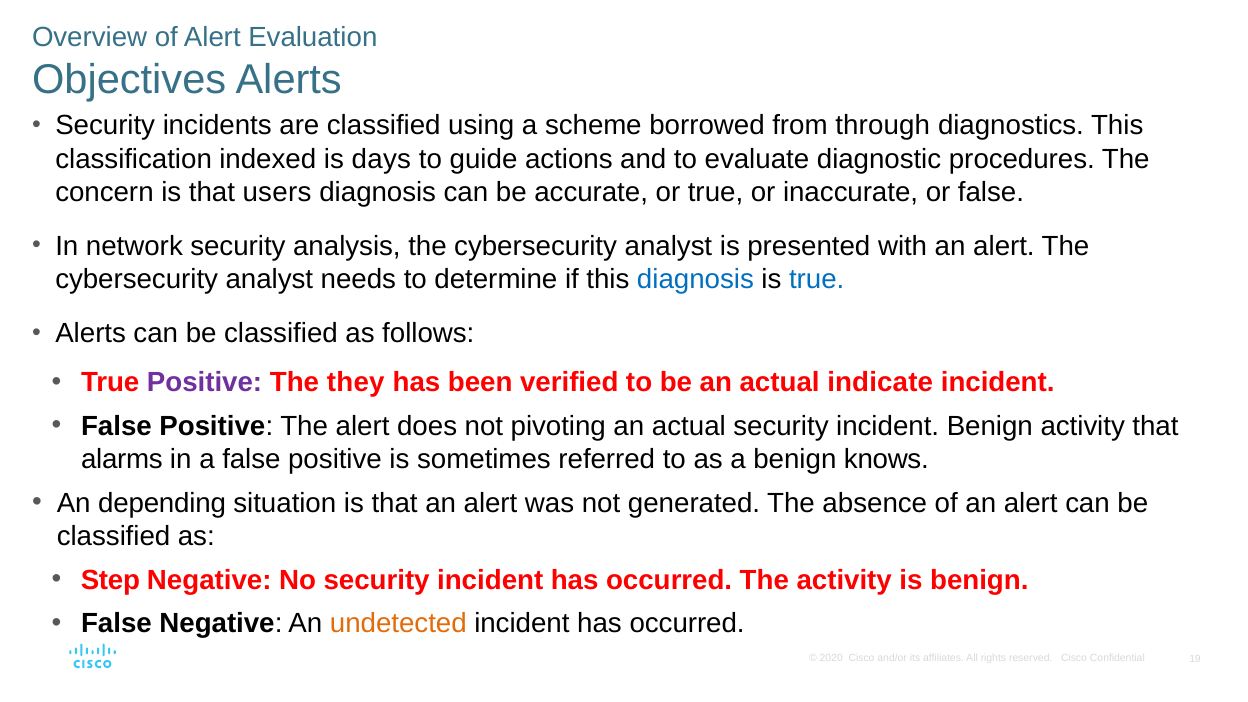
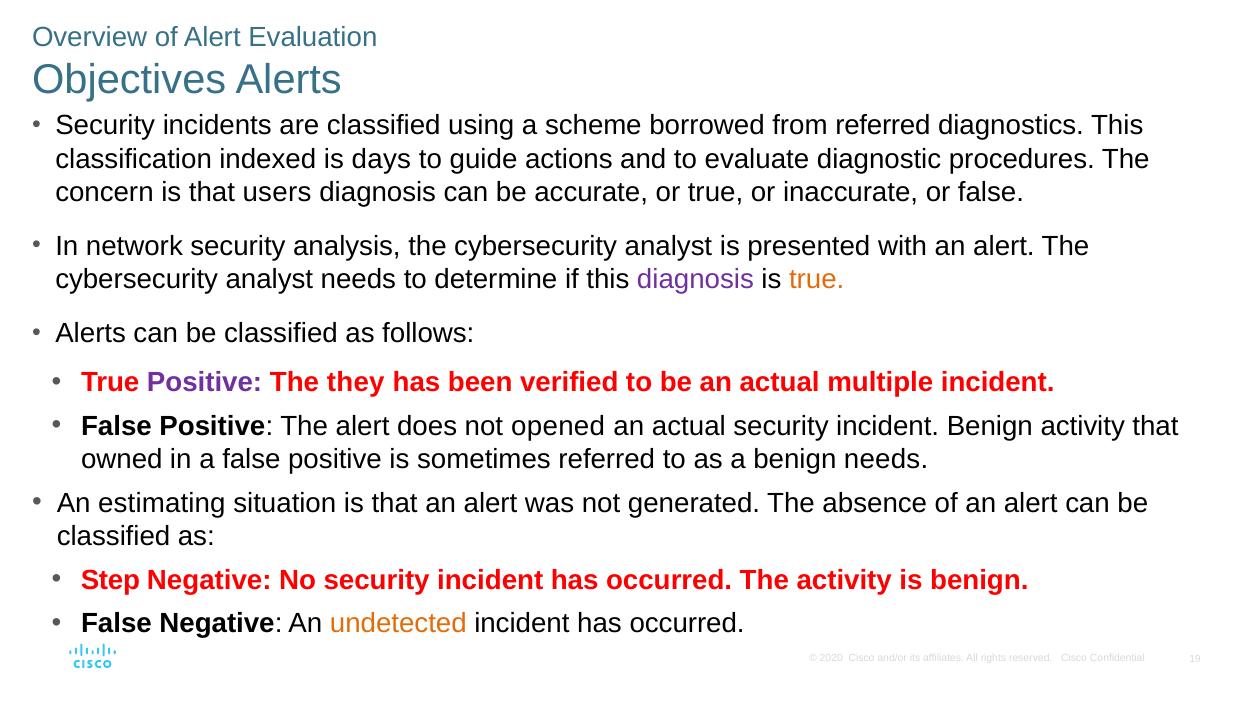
from through: through -> referred
diagnosis at (695, 280) colour: blue -> purple
true at (817, 280) colour: blue -> orange
indicate: indicate -> multiple
pivoting: pivoting -> opened
alarms: alarms -> owned
benign knows: knows -> needs
depending: depending -> estimating
